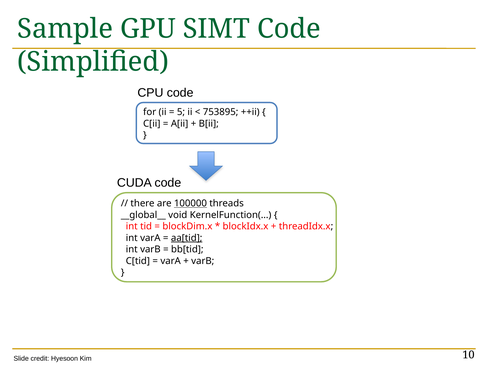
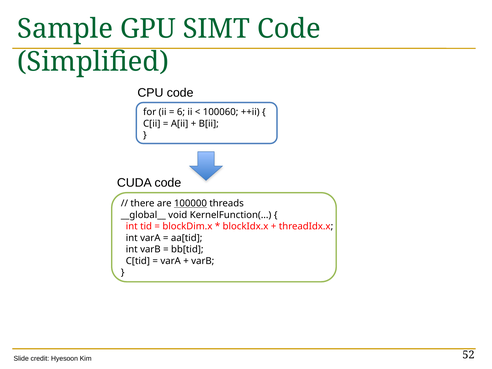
5: 5 -> 6
753895: 753895 -> 100060
aa[tid underline: present -> none
10: 10 -> 52
